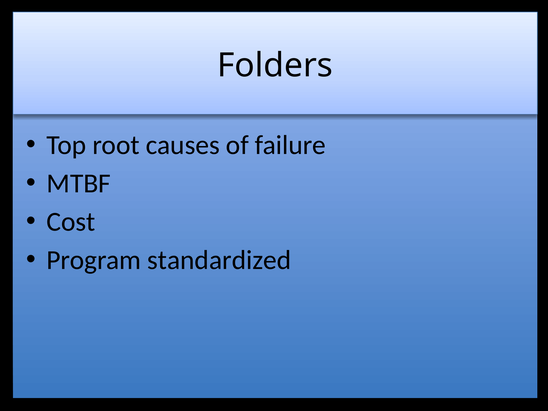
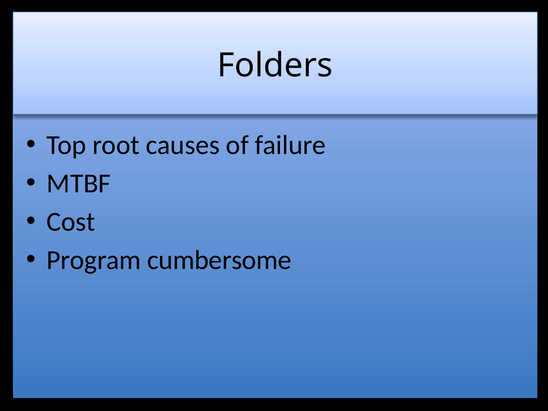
standardized: standardized -> cumbersome
